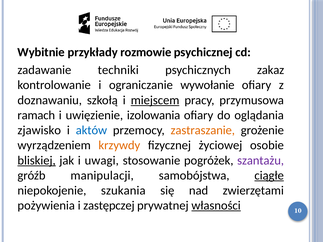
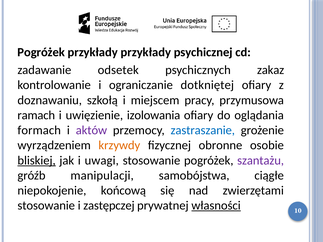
Wybitnie at (41, 52): Wybitnie -> Pogróżek
przykłady rozmowie: rozmowie -> przykłady
techniki: techniki -> odsetek
wywołanie: wywołanie -> dotkniętej
miejscem underline: present -> none
zjawisko: zjawisko -> formach
aktów colour: blue -> purple
zastraszanie colour: orange -> blue
życiowej: życiowej -> obronne
ciągłe underline: present -> none
szukania: szukania -> końcową
pożywienia at (46, 206): pożywienia -> stosowanie
